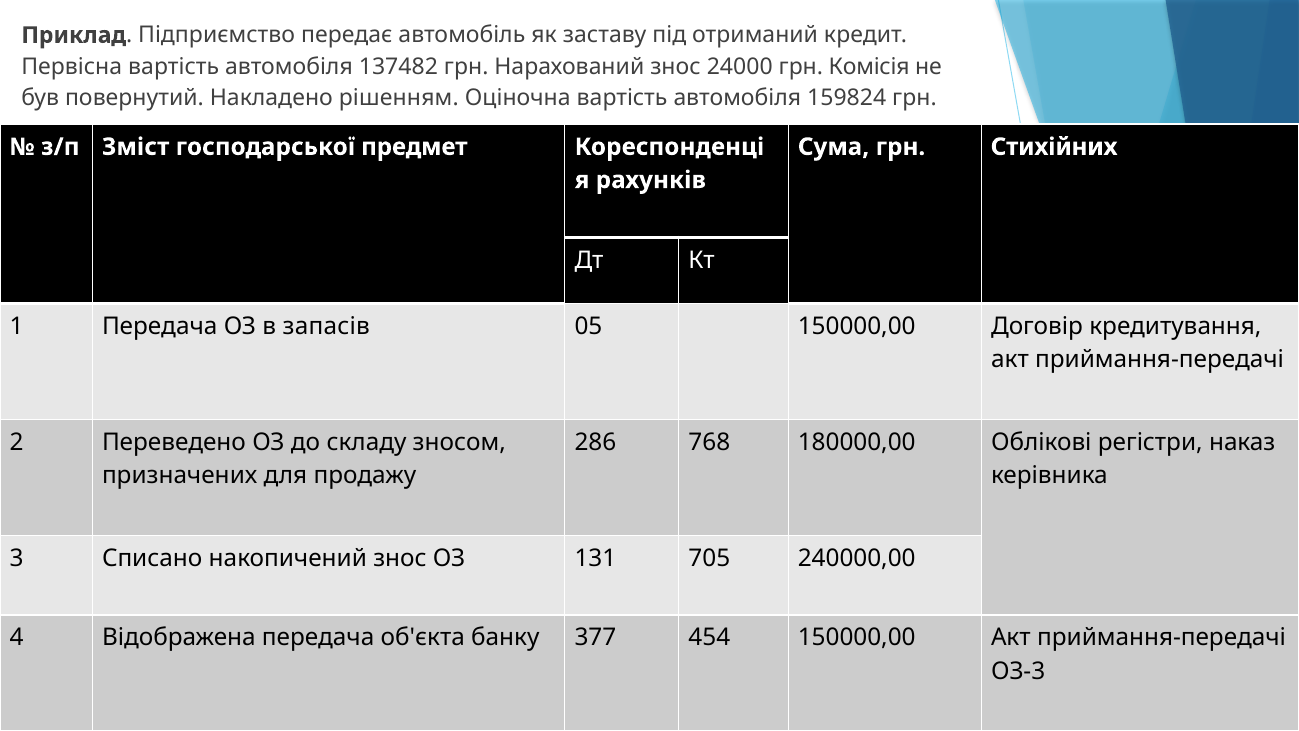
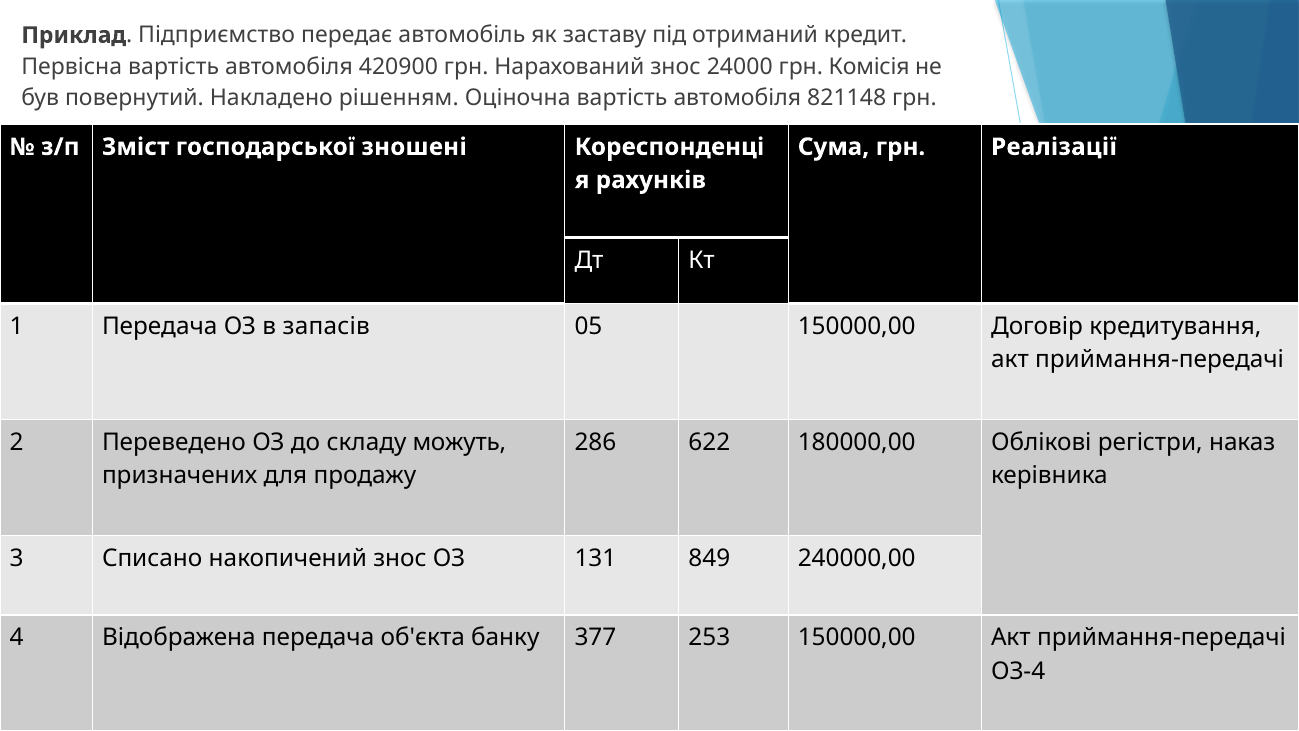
137482: 137482 -> 420900
159824: 159824 -> 821148
предмет: предмет -> зношені
Стихійних: Стихійних -> Реалізації
зносом: зносом -> можуть
768: 768 -> 622
705: 705 -> 849
454: 454 -> 253
ОЗ-3: ОЗ-3 -> ОЗ-4
